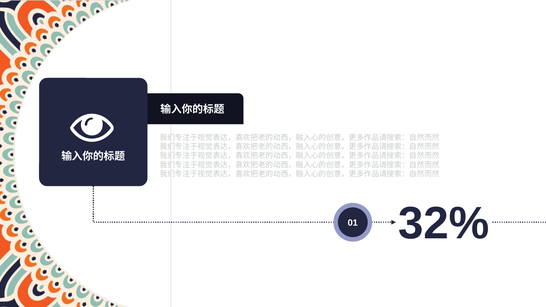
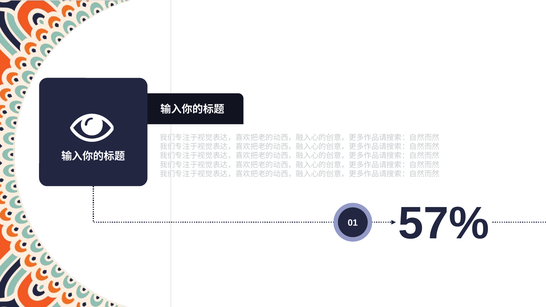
32%: 32% -> 57%
